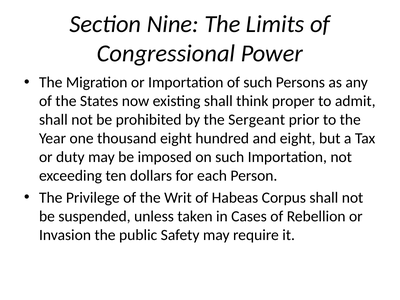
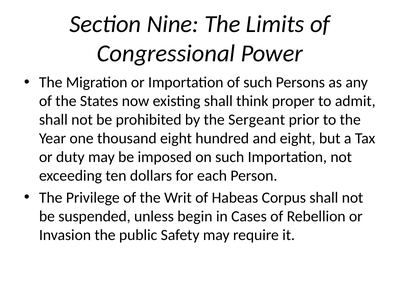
taken: taken -> begin
